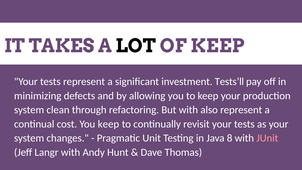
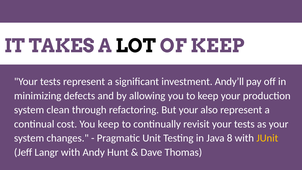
Tests’ll: Tests’ll -> Andy’ll
But with: with -> your
JUnit colour: pink -> yellow
